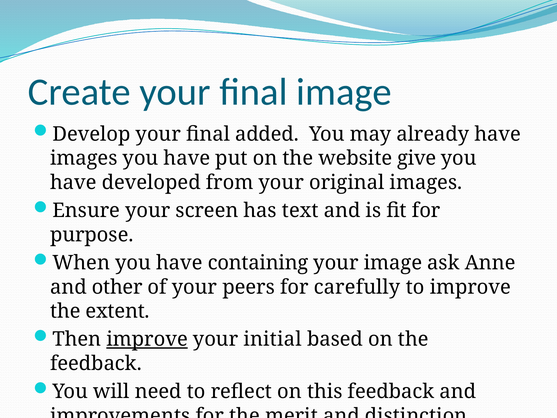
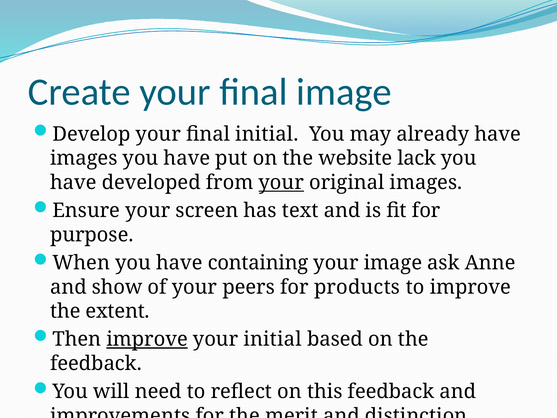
final added: added -> initial
give: give -> lack
your at (281, 182) underline: none -> present
other: other -> show
carefully: carefully -> products
